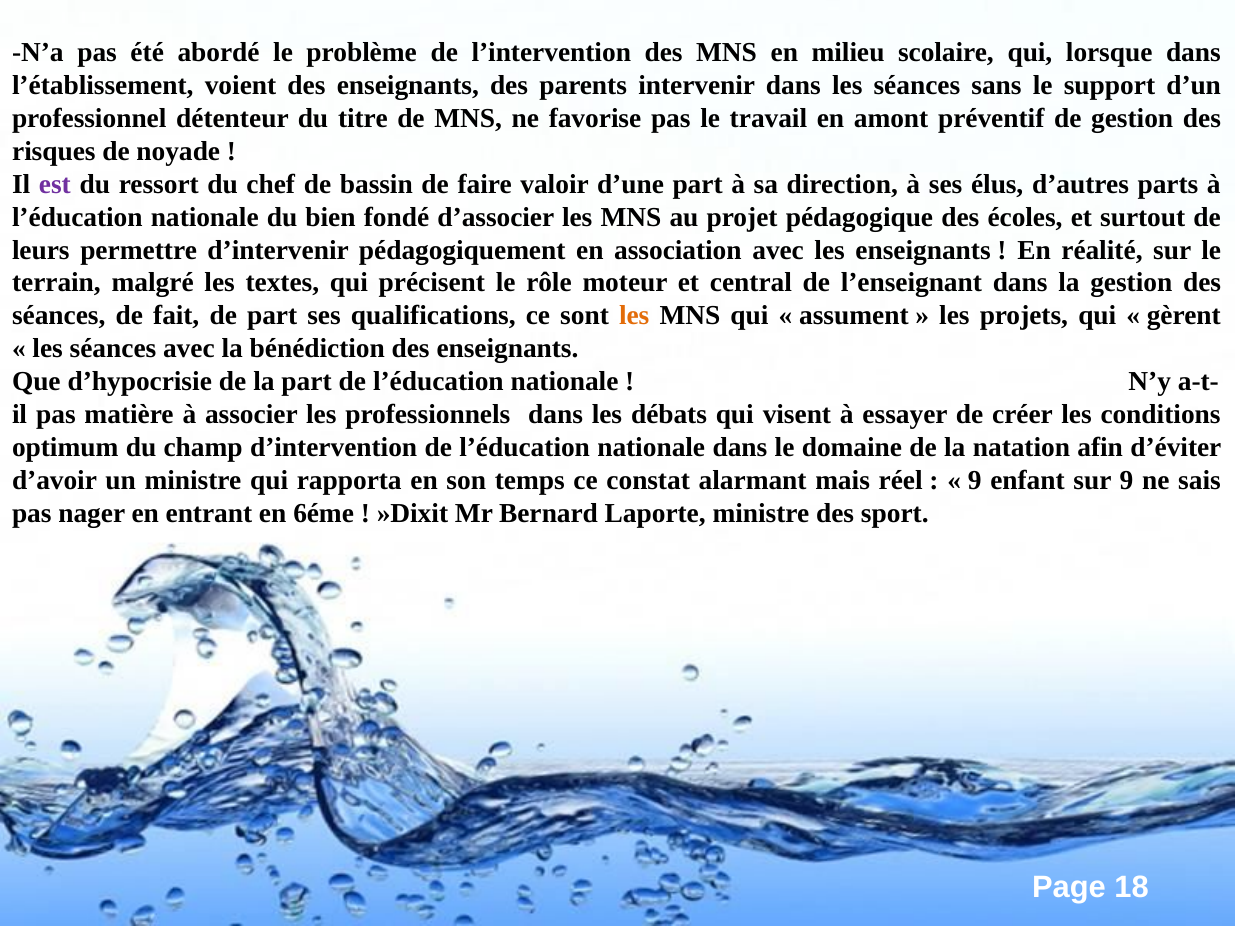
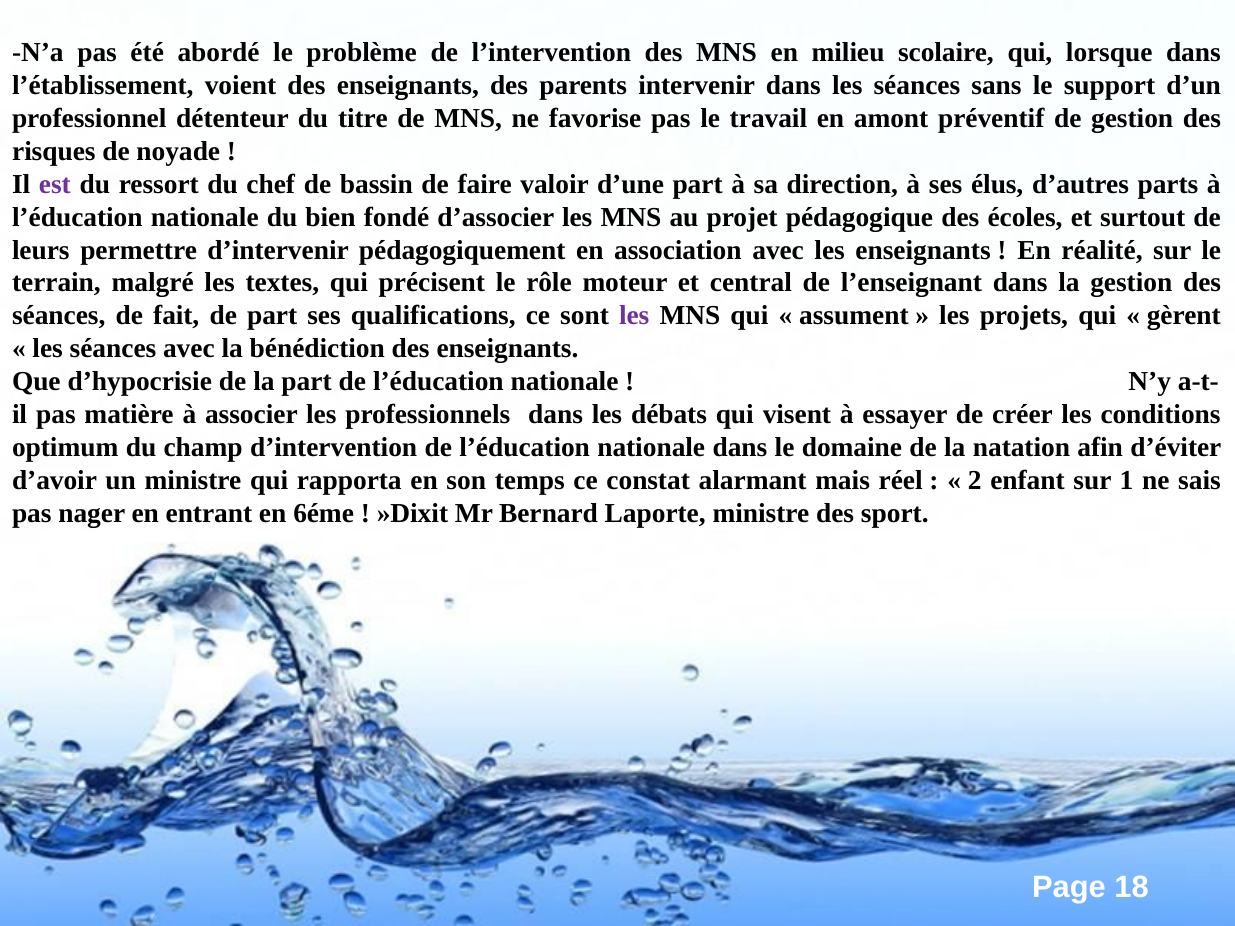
les at (634, 316) colour: orange -> purple
9 at (975, 480): 9 -> 2
sur 9: 9 -> 1
